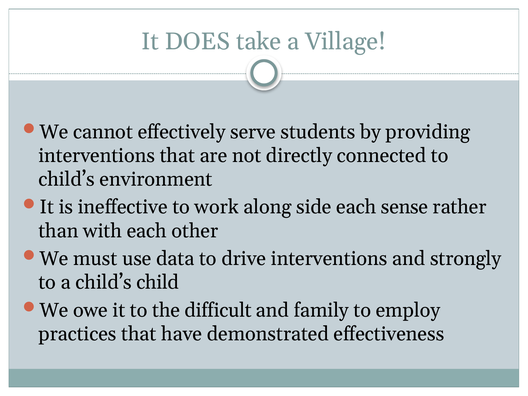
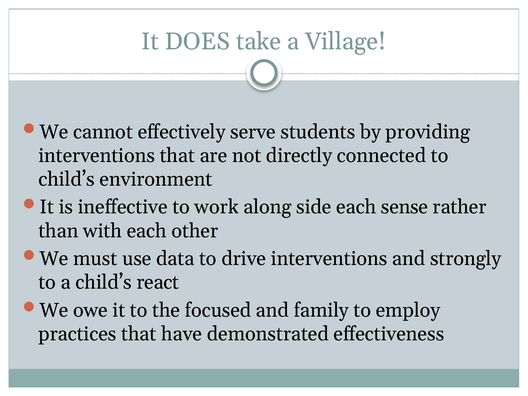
child: child -> react
difficult: difficult -> focused
